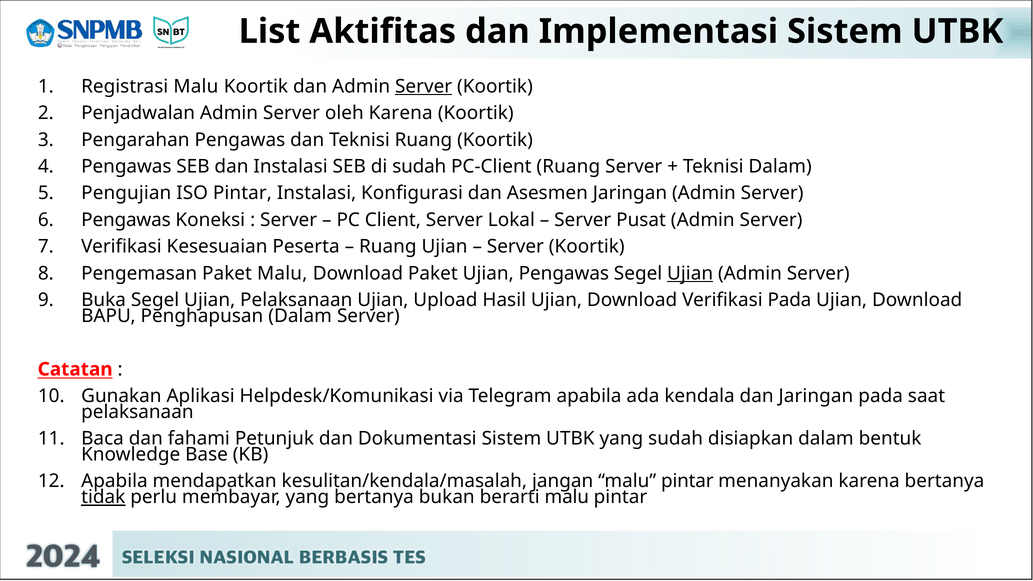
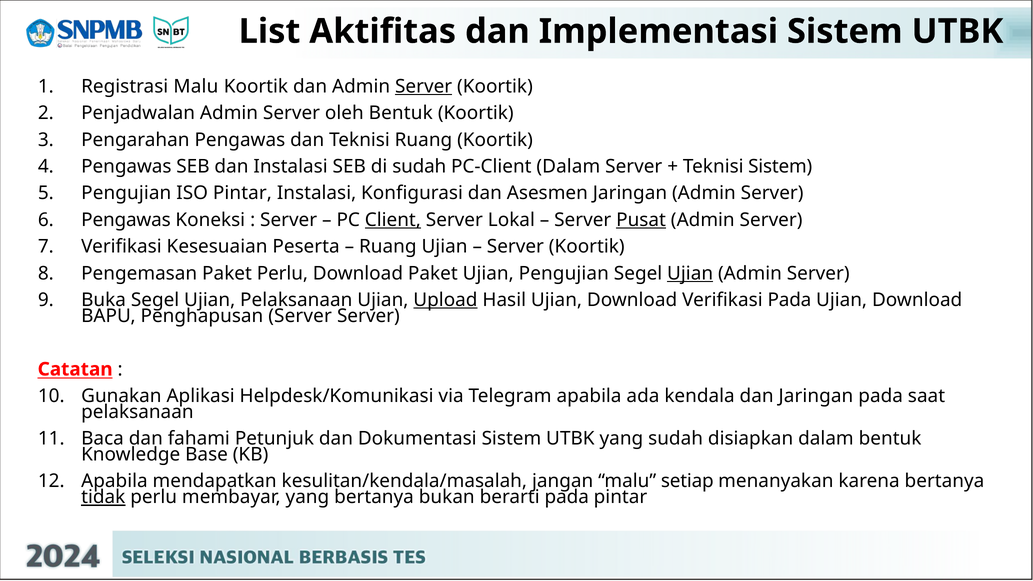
oleh Karena: Karena -> Bentuk
PC-Client Ruang: Ruang -> Dalam
Teknisi Dalam: Dalam -> Sistem
Client underline: none -> present
Pusat underline: none -> present
Paket Malu: Malu -> Perlu
Ujian Pengawas: Pengawas -> Pengujian
Upload underline: none -> present
Penghapusan Dalam: Dalam -> Server
jangan malu pintar: pintar -> setiap
berarti malu: malu -> pada
